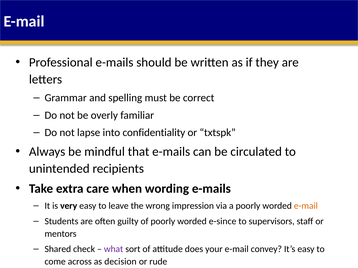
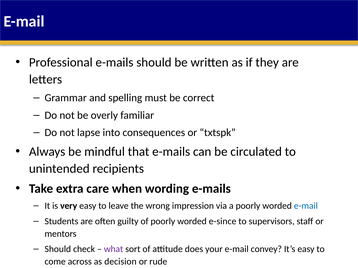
confidentiality: confidentiality -> consequences
e-mail at (306, 206) colour: orange -> blue
Shared at (58, 250): Shared -> Should
